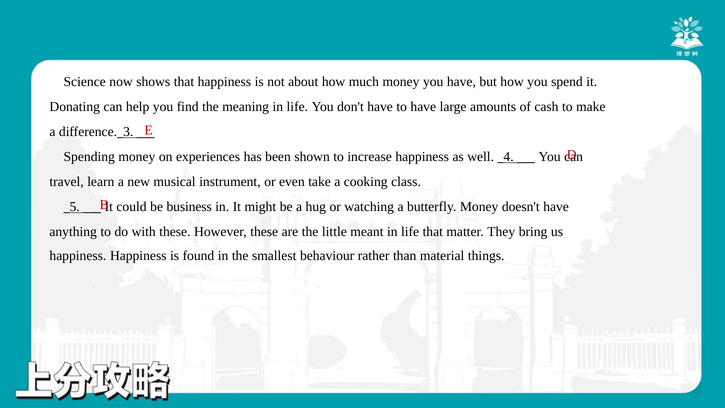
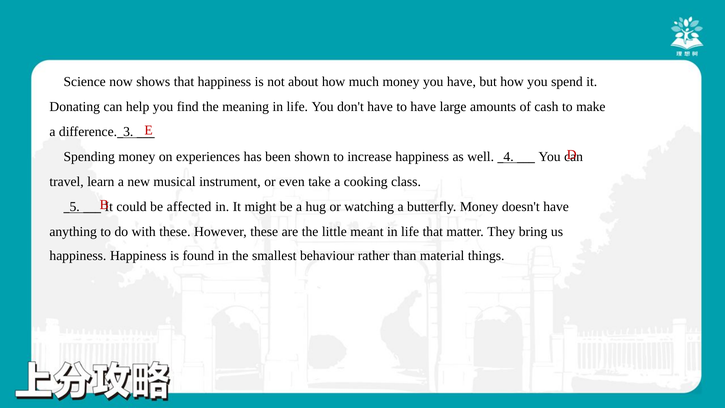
business: business -> affected
